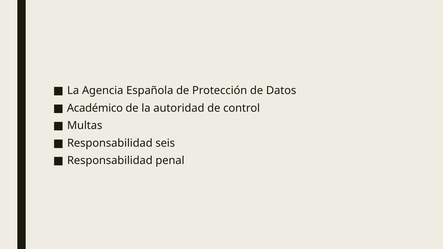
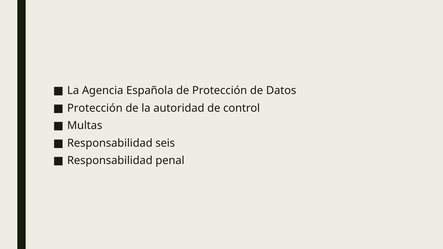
Académico at (95, 108): Académico -> Protección
